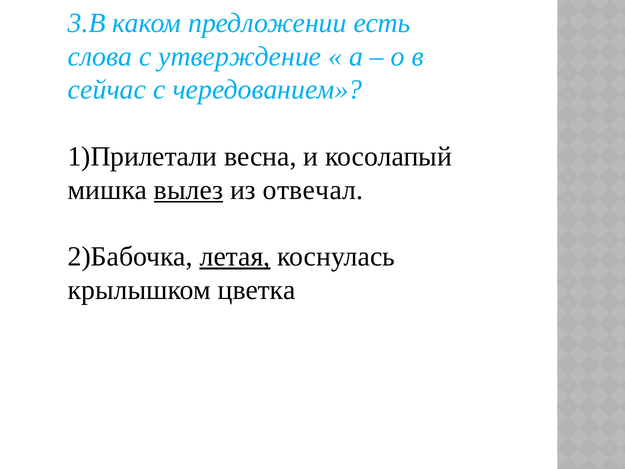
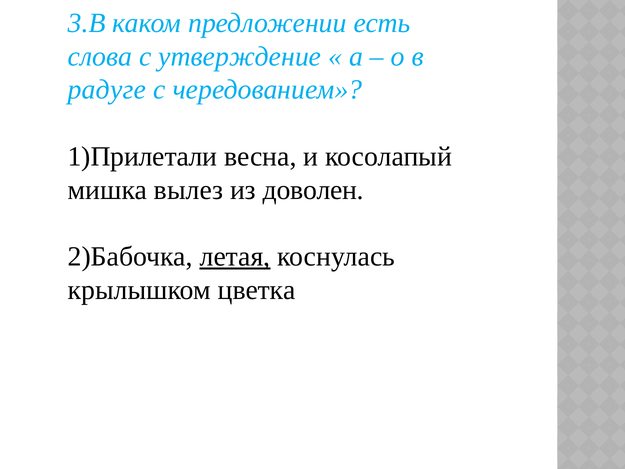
сейчас: сейчас -> радуге
вылез underline: present -> none
отвечал: отвечал -> доволен
